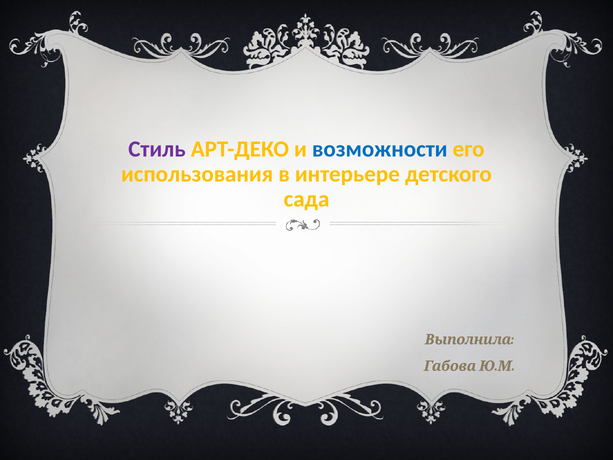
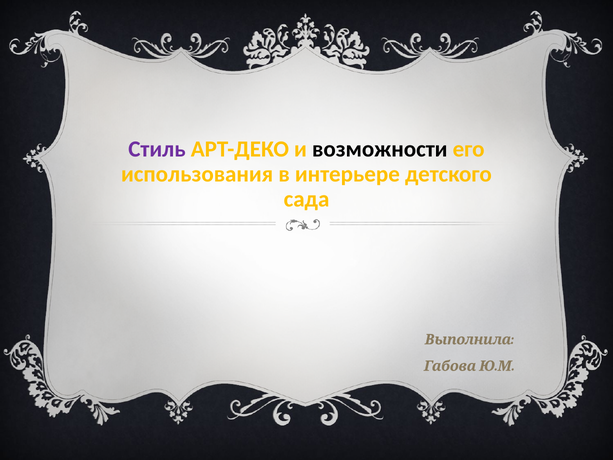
возможности colour: blue -> black
